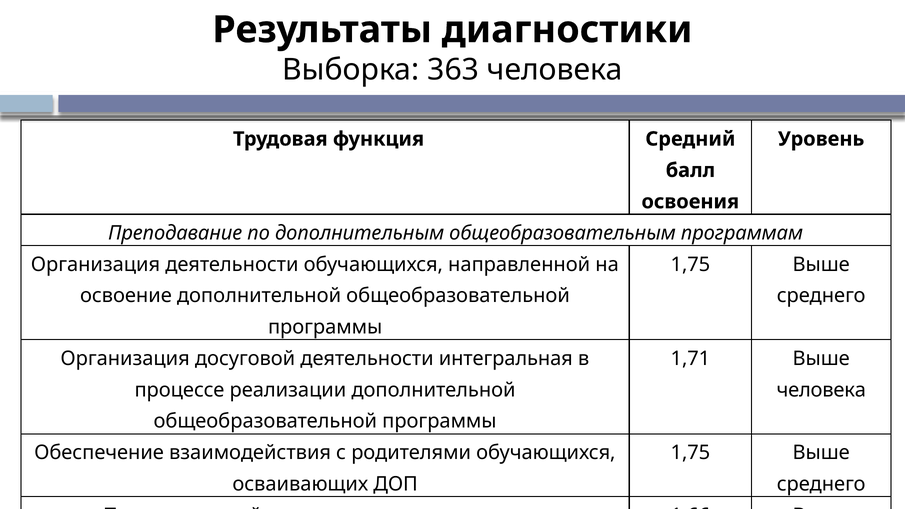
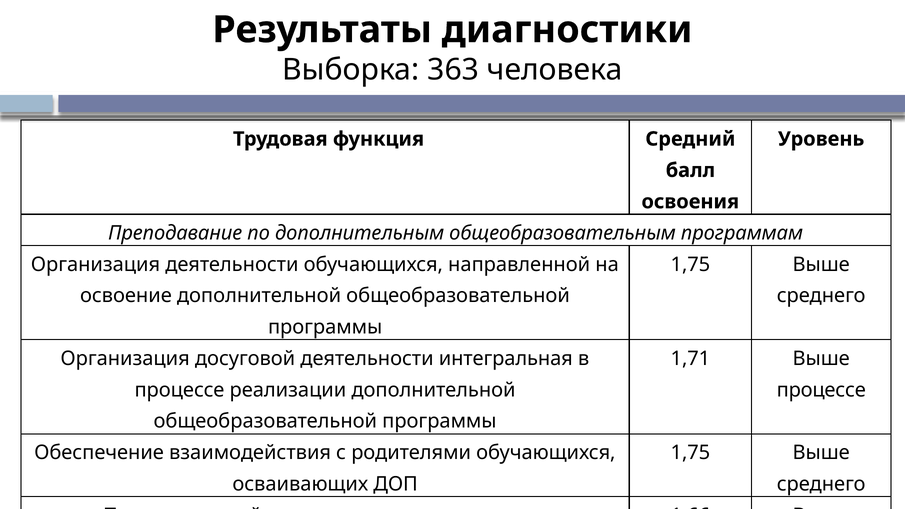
человека at (821, 390): человека -> процессе
